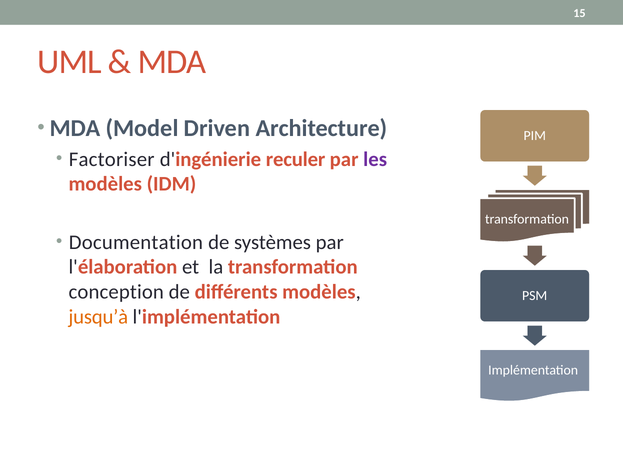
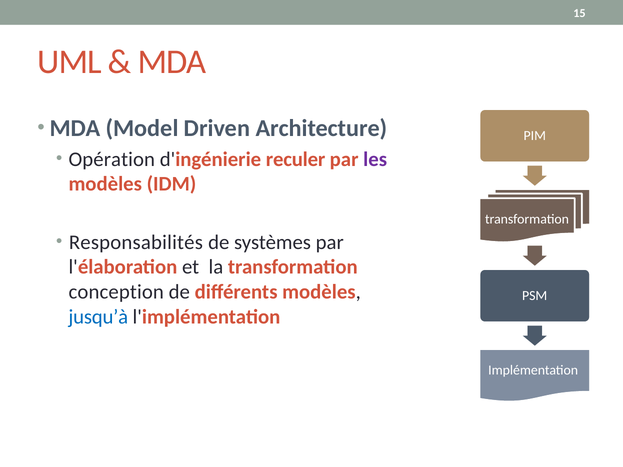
Factoriser: Factoriser -> Opération
Documentation: Documentation -> Responsabilités
jusqu’à colour: orange -> blue
